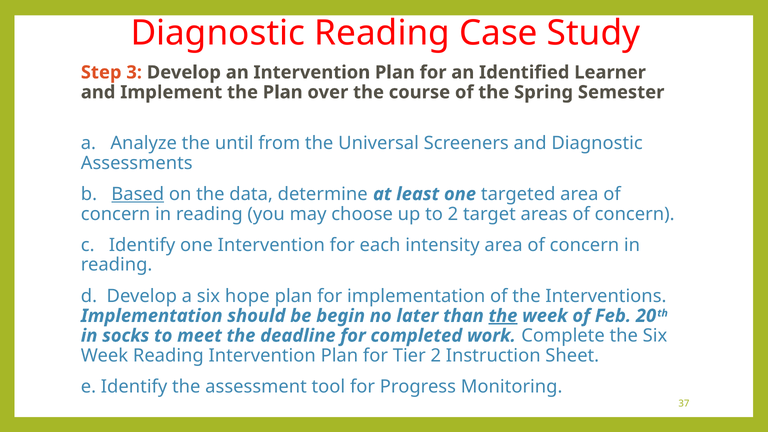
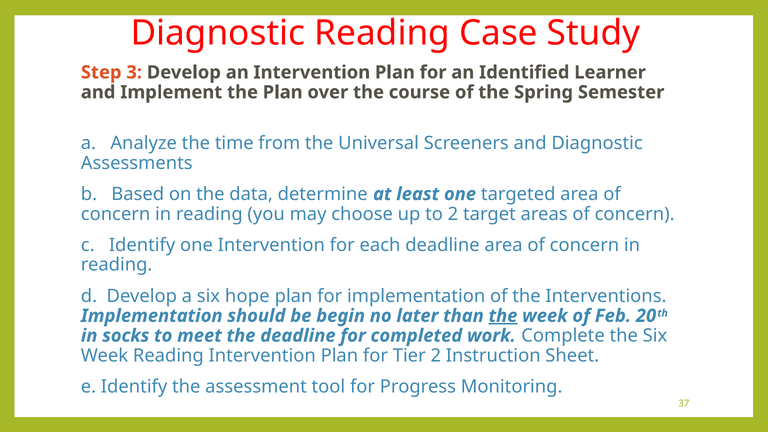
until: until -> time
Based underline: present -> none
each intensity: intensity -> deadline
